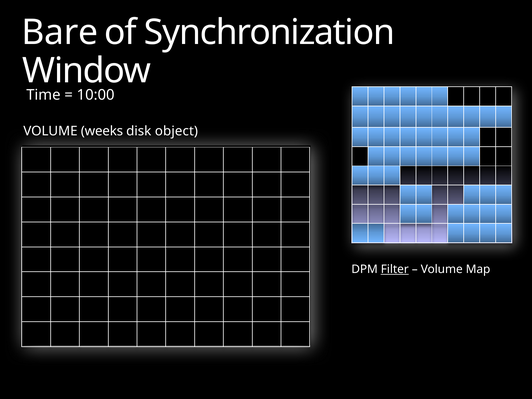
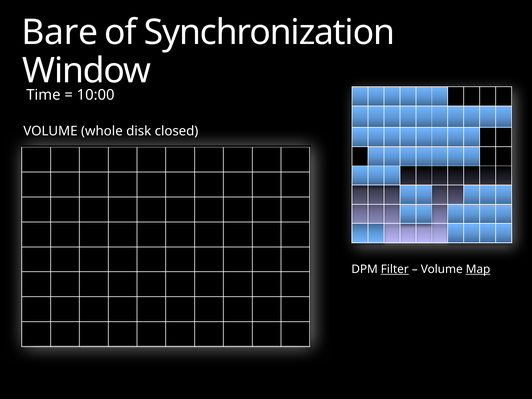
weeks: weeks -> whole
object: object -> closed
Map underline: none -> present
